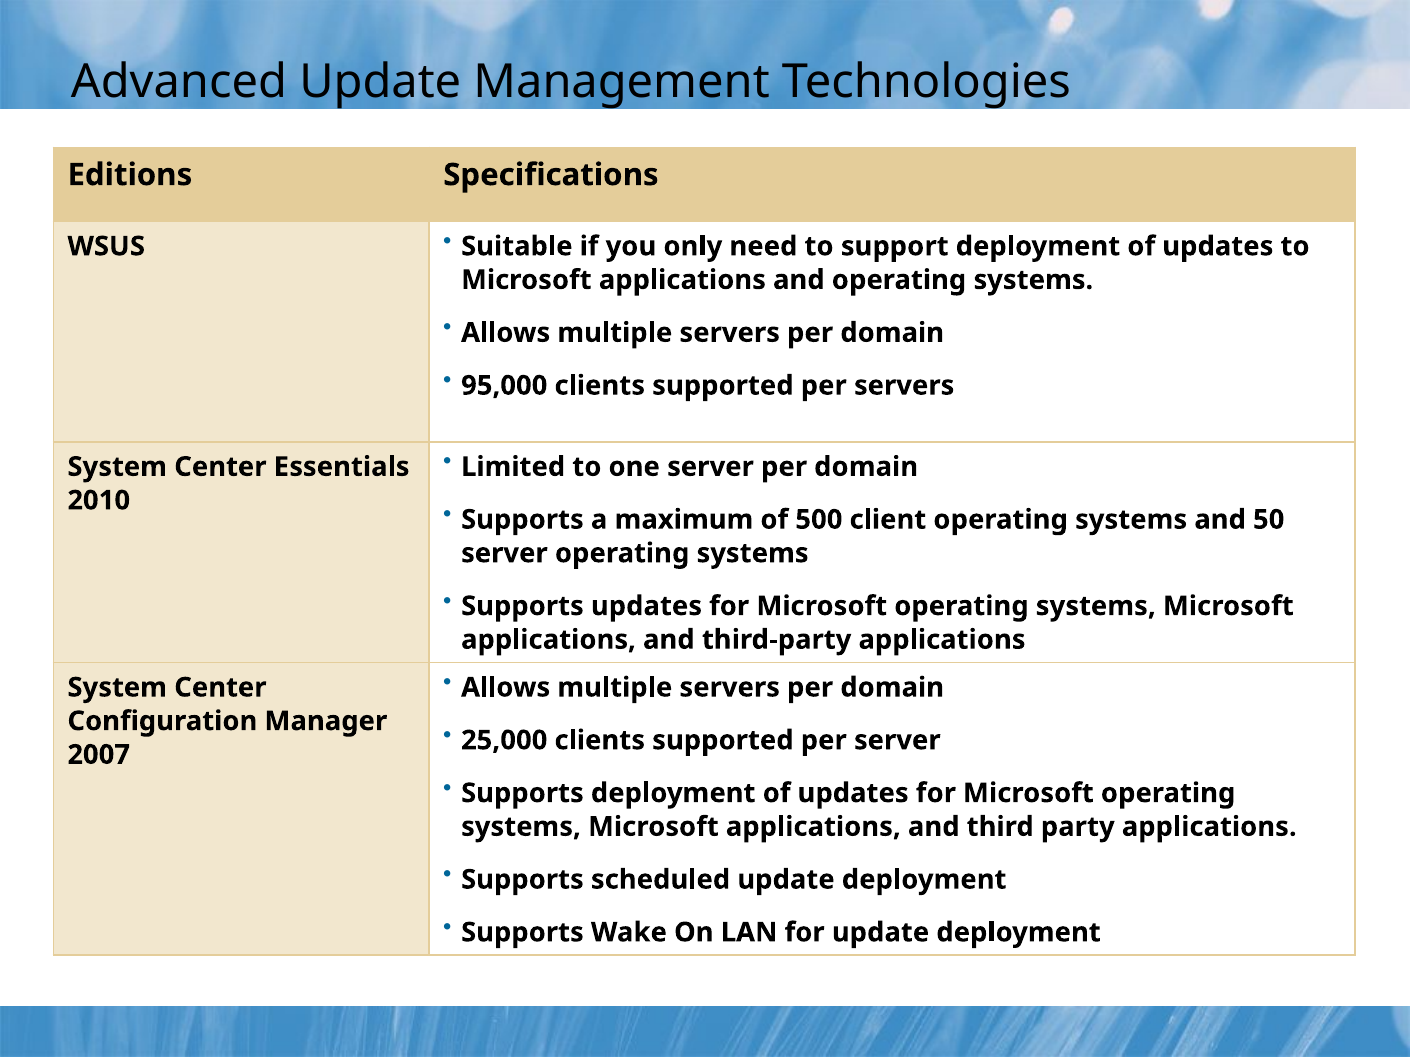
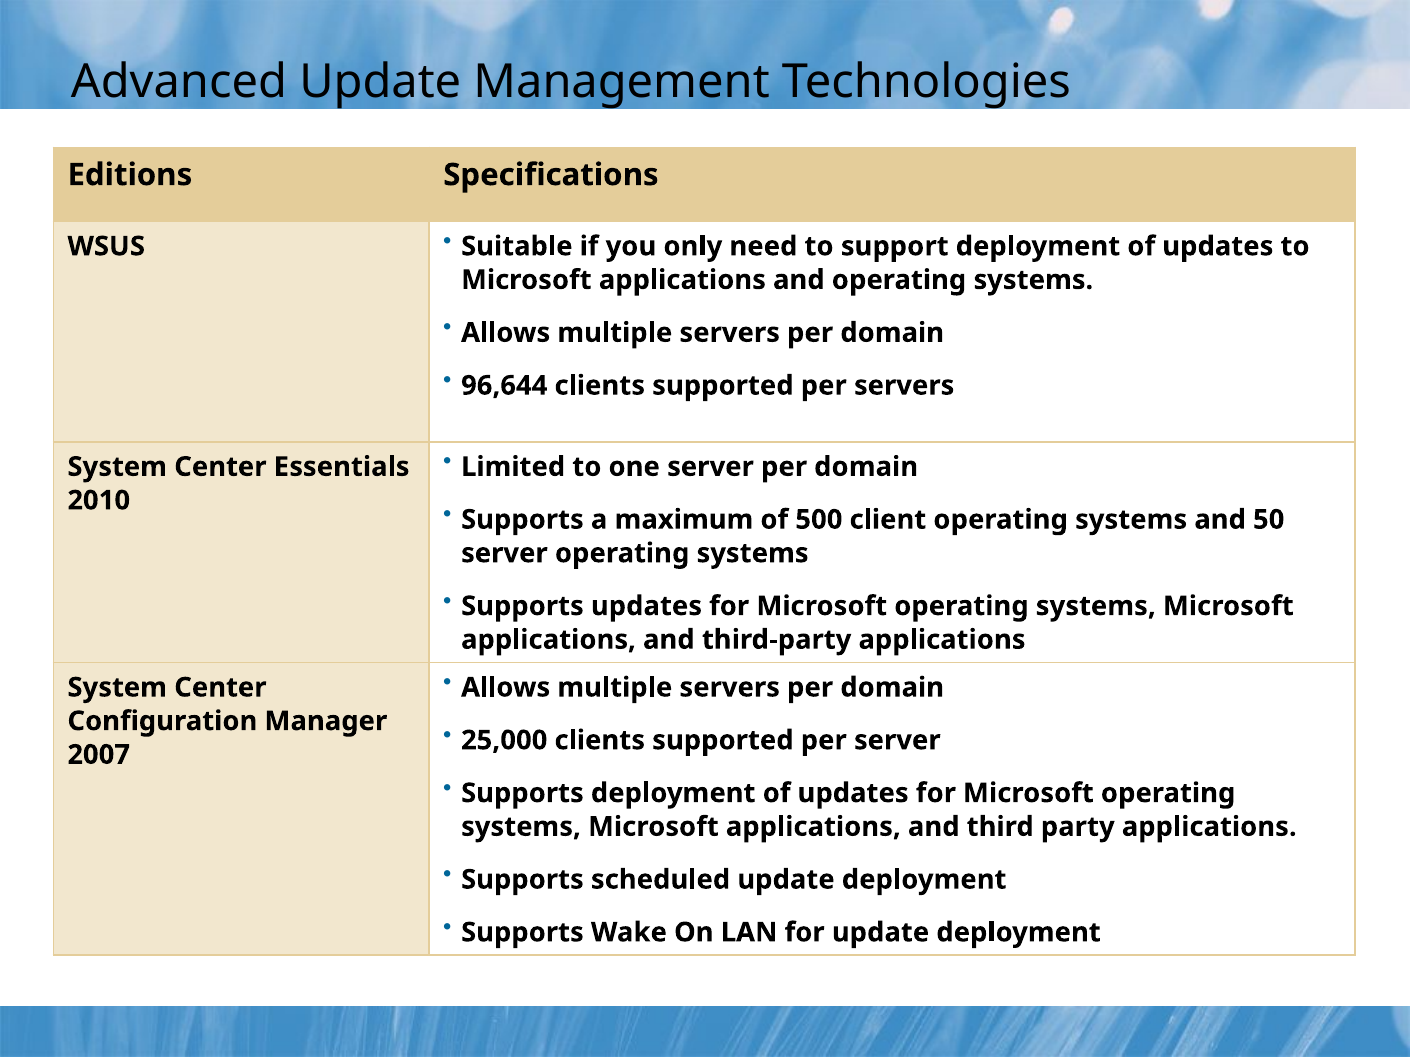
95,000: 95,000 -> 96,644
